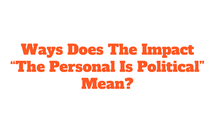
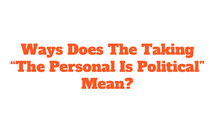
Impact: Impact -> Taking
